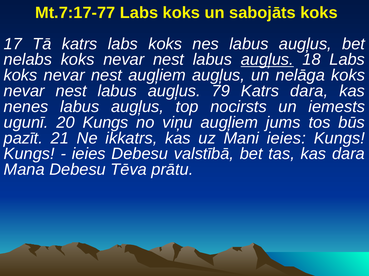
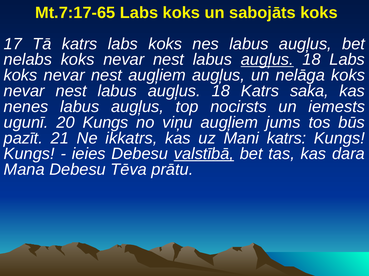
Mt.7:17-77: Mt.7:17-77 -> Mt.7:17-65
79 at (221, 91): 79 -> 18
Katrs dara: dara -> saka
Mani ieies: ieies -> katrs
valstībā underline: none -> present
